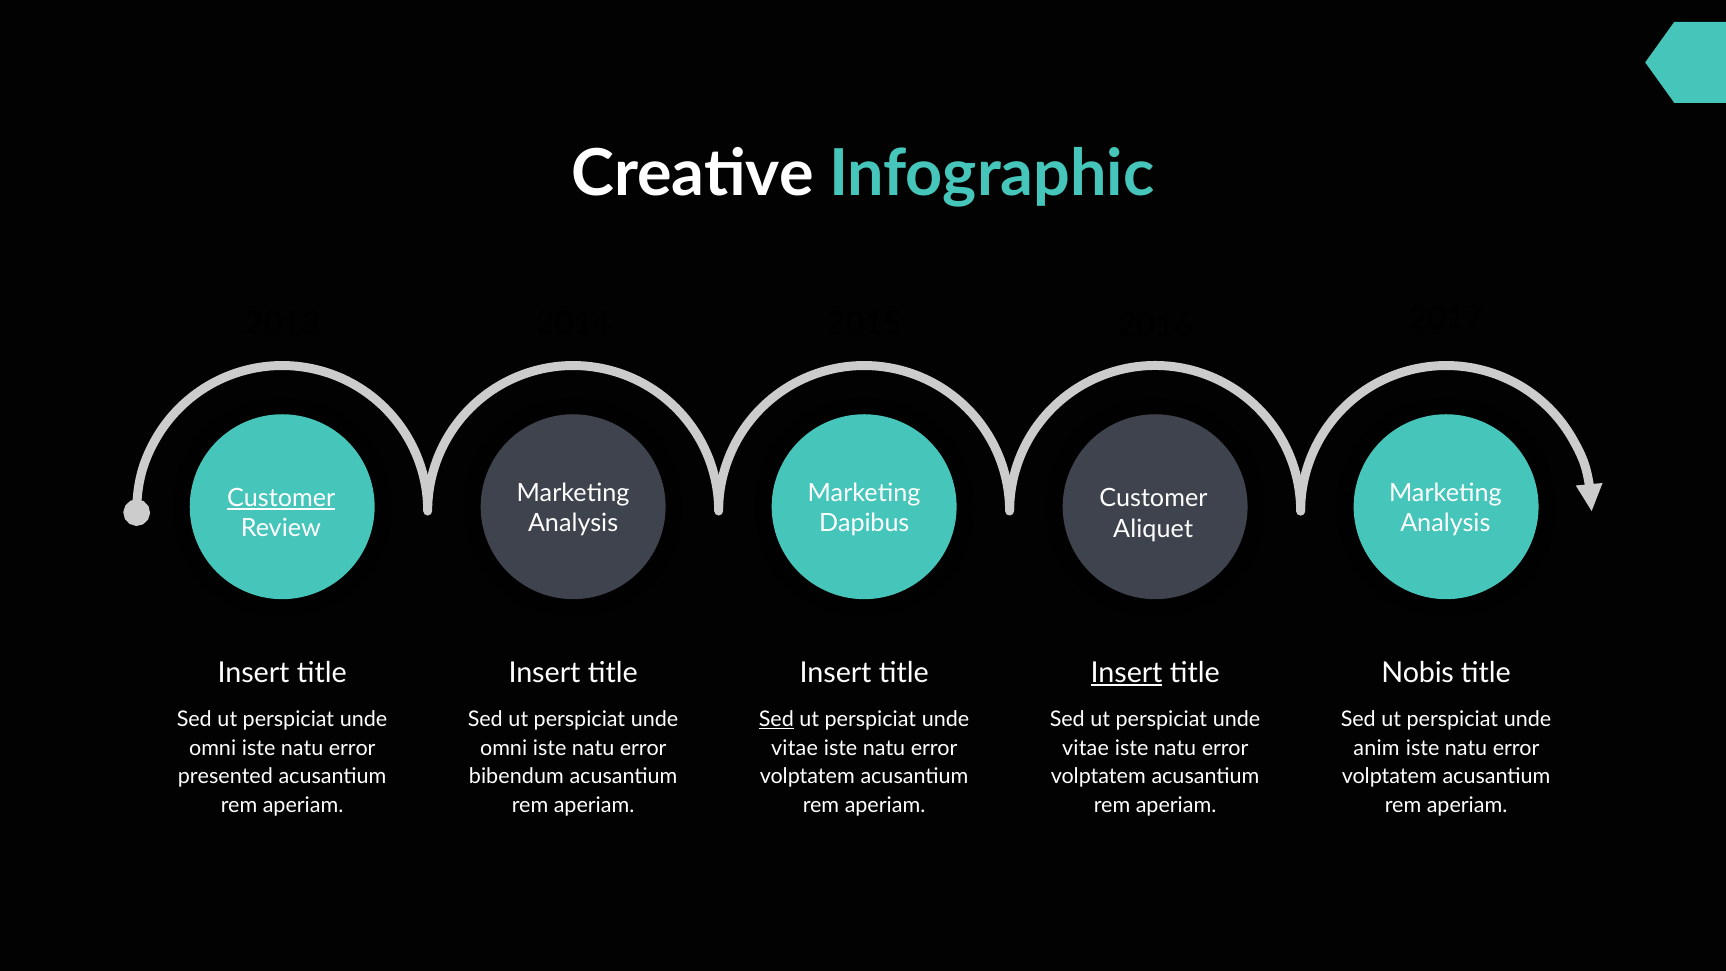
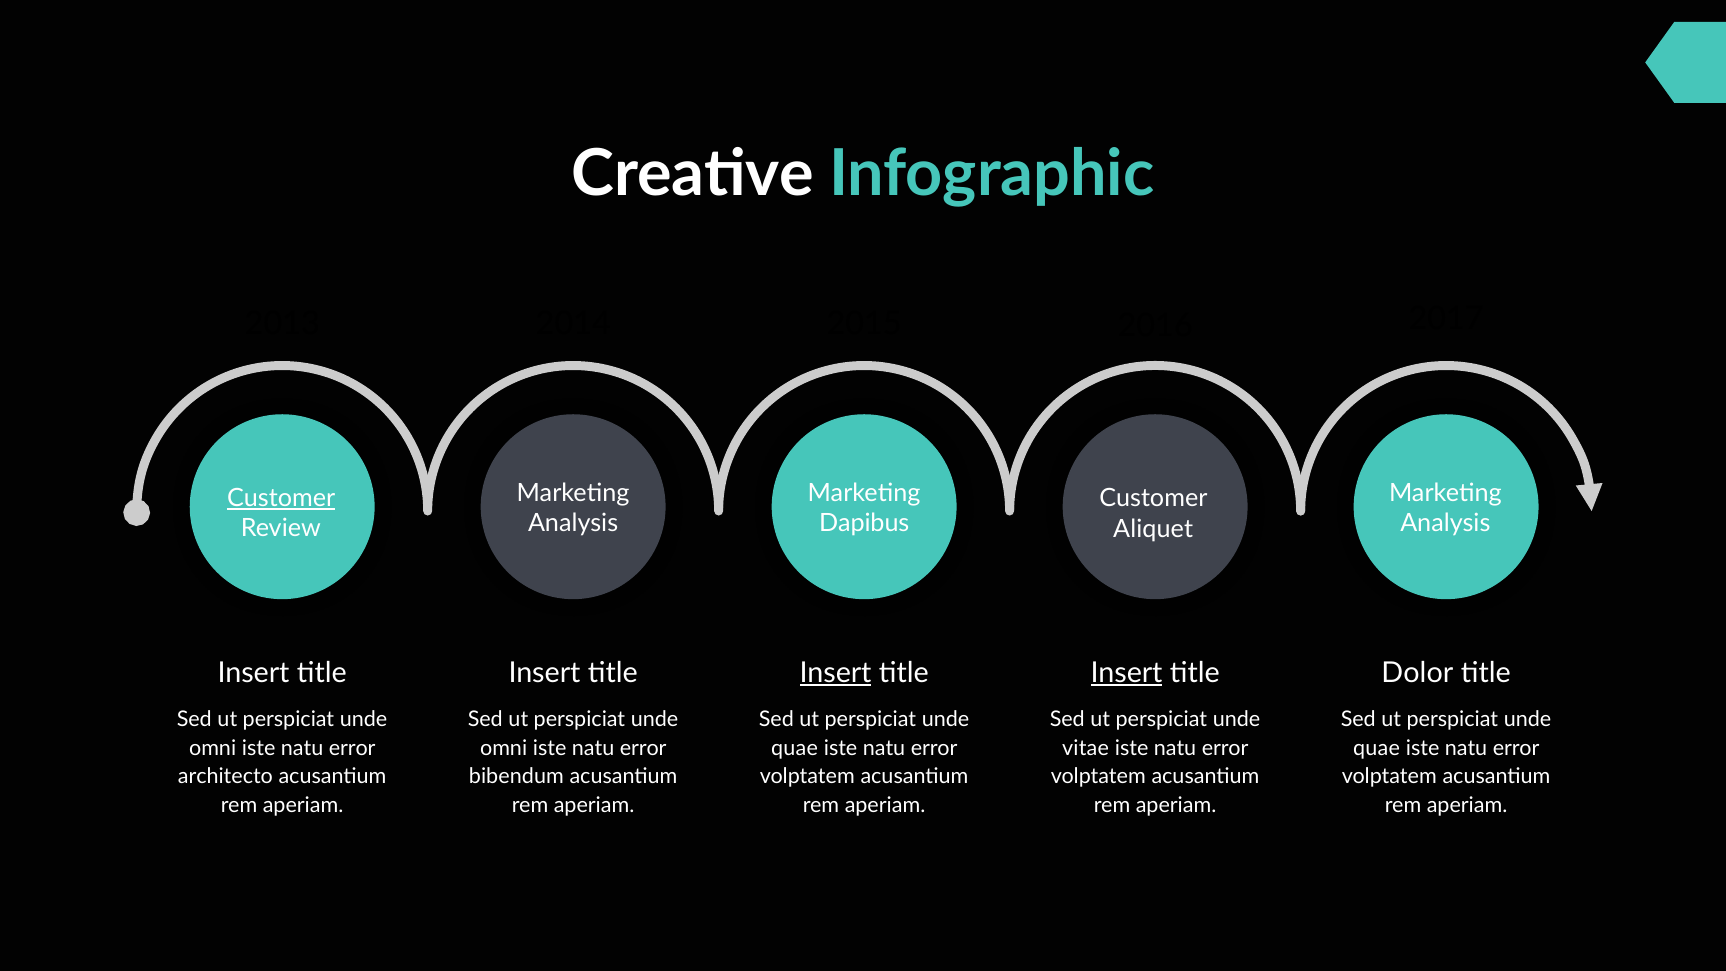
Insert at (836, 673) underline: none -> present
Nobis: Nobis -> Dolor
Sed at (776, 719) underline: present -> none
vitae at (795, 748): vitae -> quae
anim at (1377, 748): anim -> quae
presented: presented -> architecto
